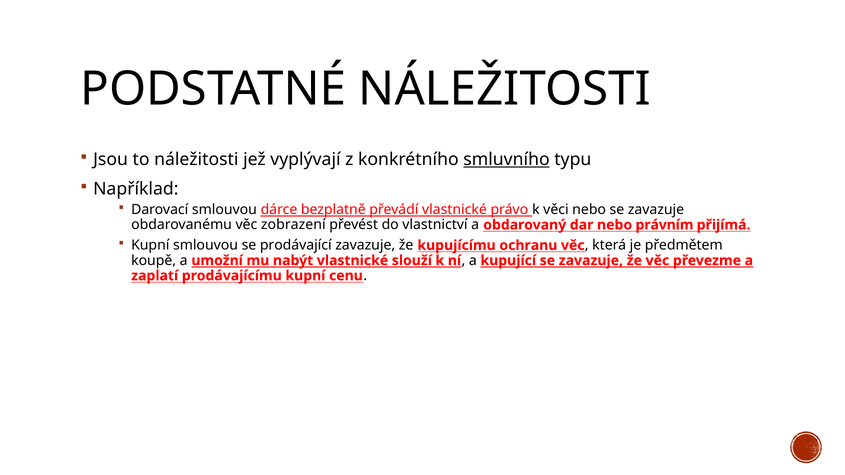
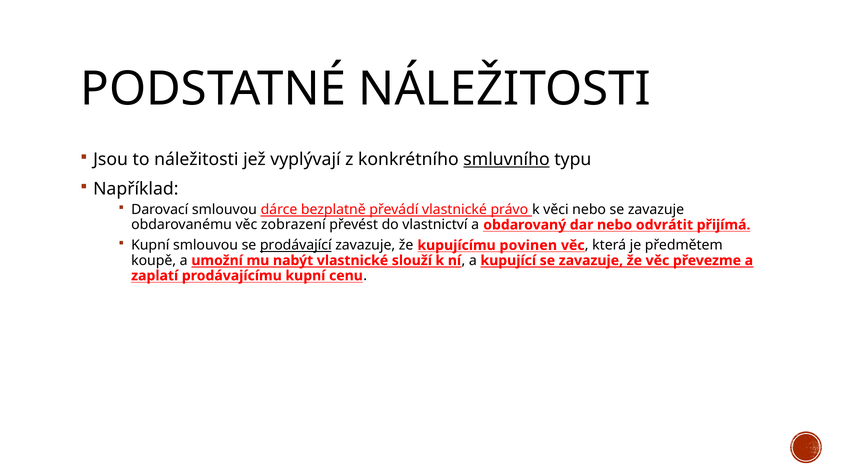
právním: právním -> odvrátit
prodávající underline: none -> present
ochranu: ochranu -> povinen
